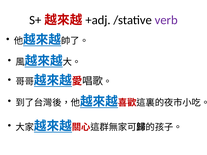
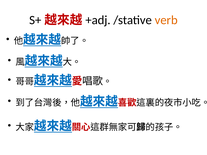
verb colour: purple -> orange
